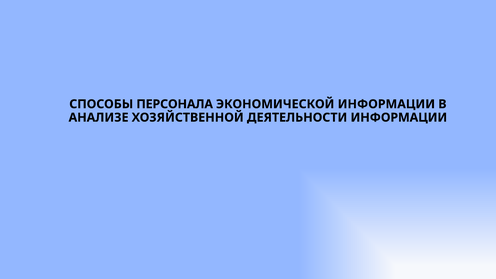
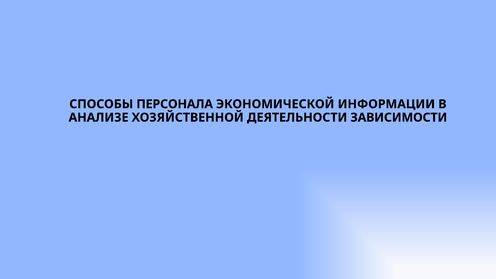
ДЕЯТЕЛЬНОСТИ ИНФОРМАЦИИ: ИНФОРМАЦИИ -> ЗАВИСИМОСТИ
